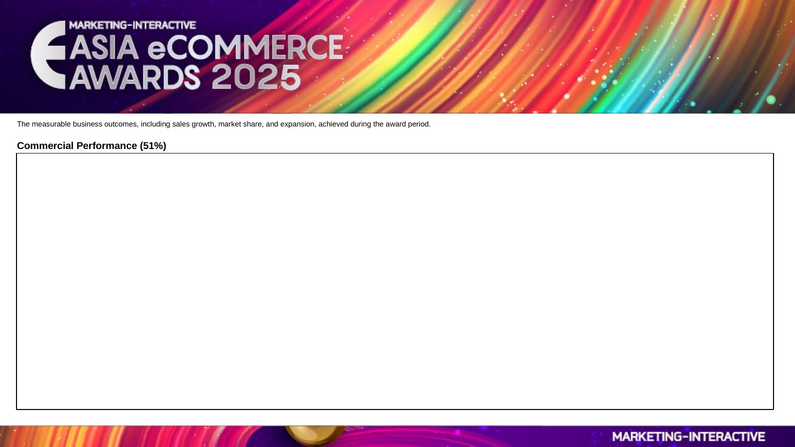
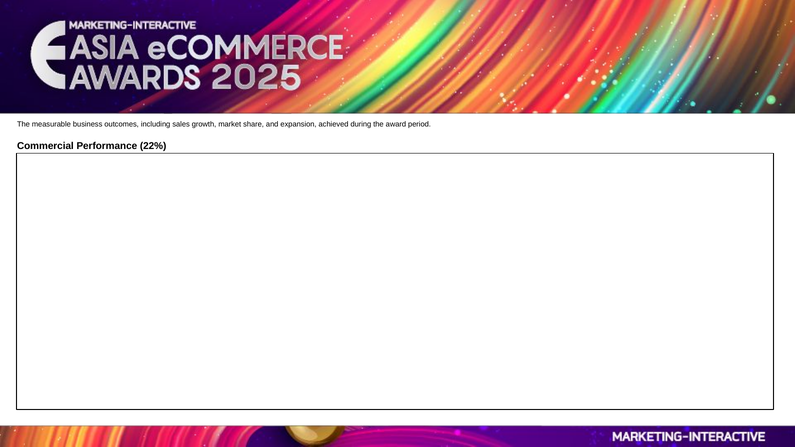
51%: 51% -> 22%
